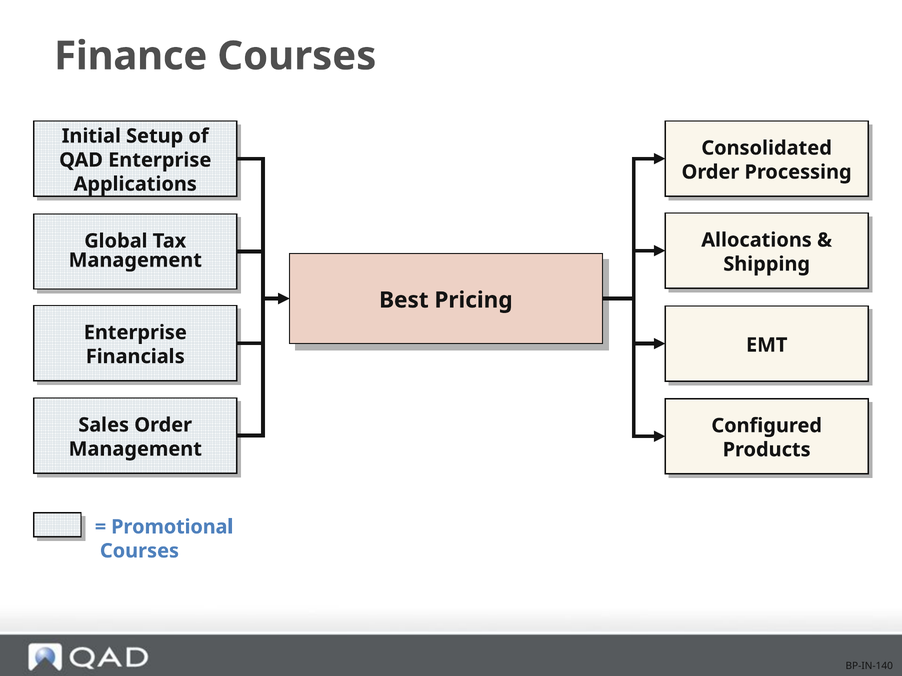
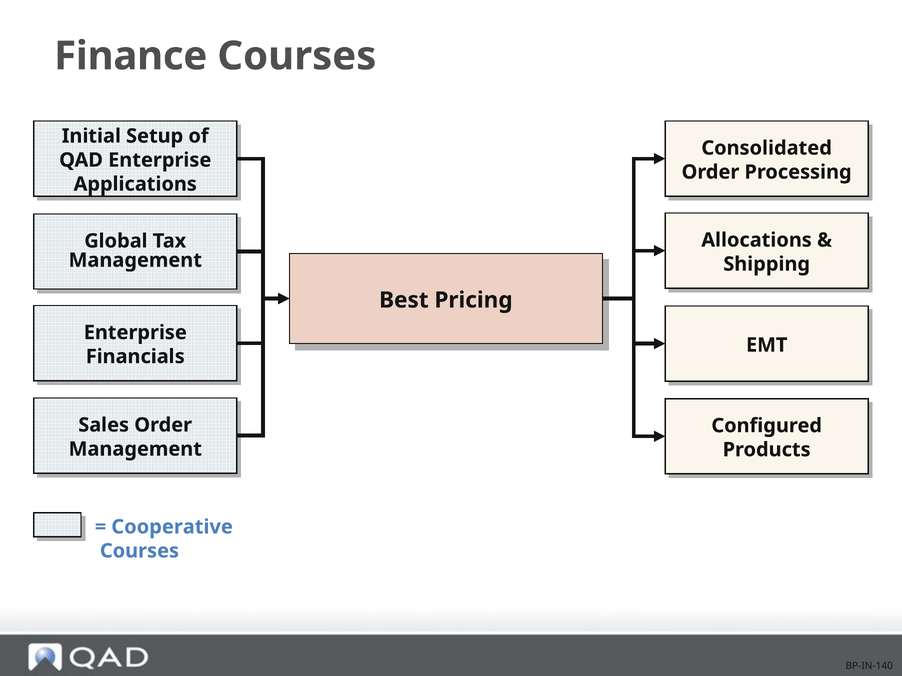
Promotional: Promotional -> Cooperative
